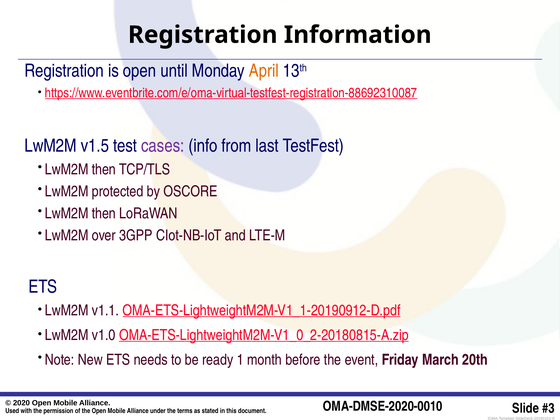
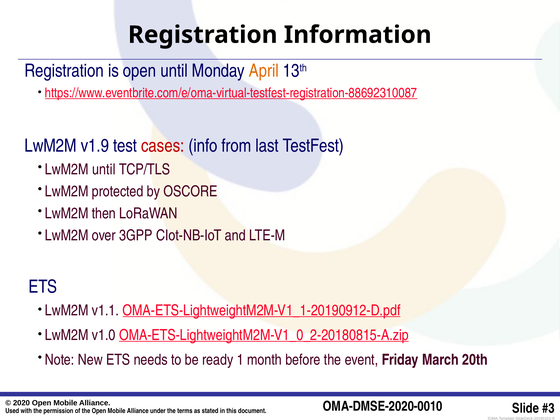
v1.5: v1.5 -> v1.9
cases colour: purple -> red
then at (104, 170): then -> until
